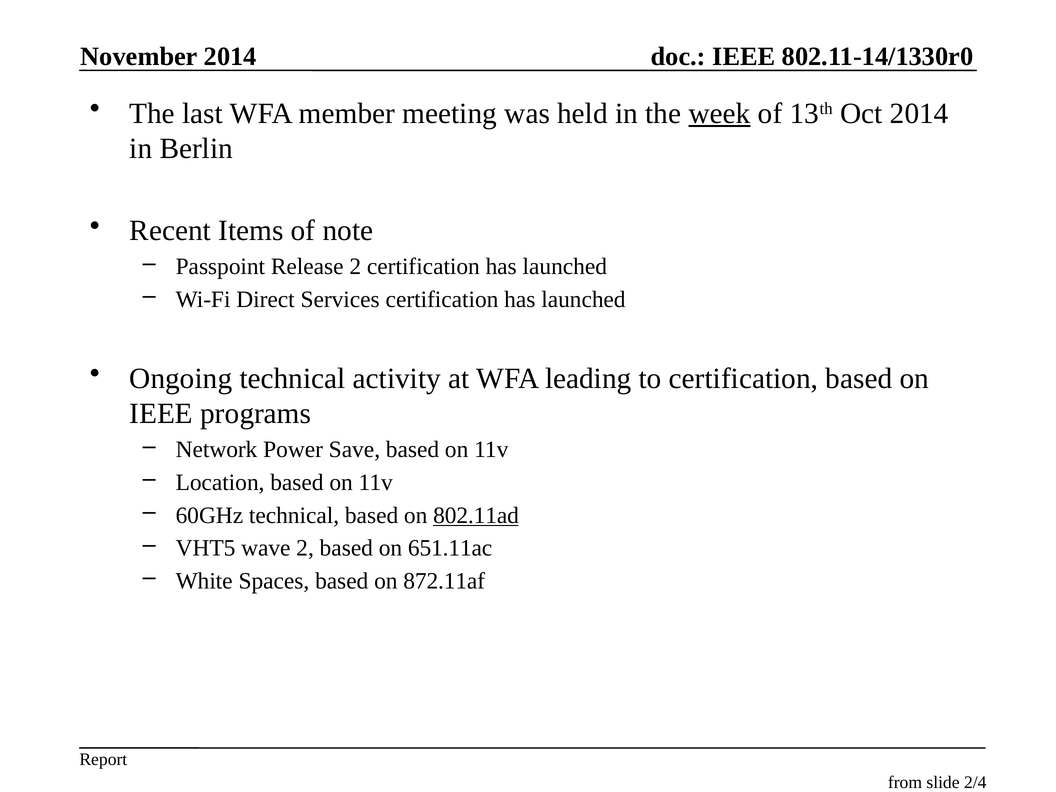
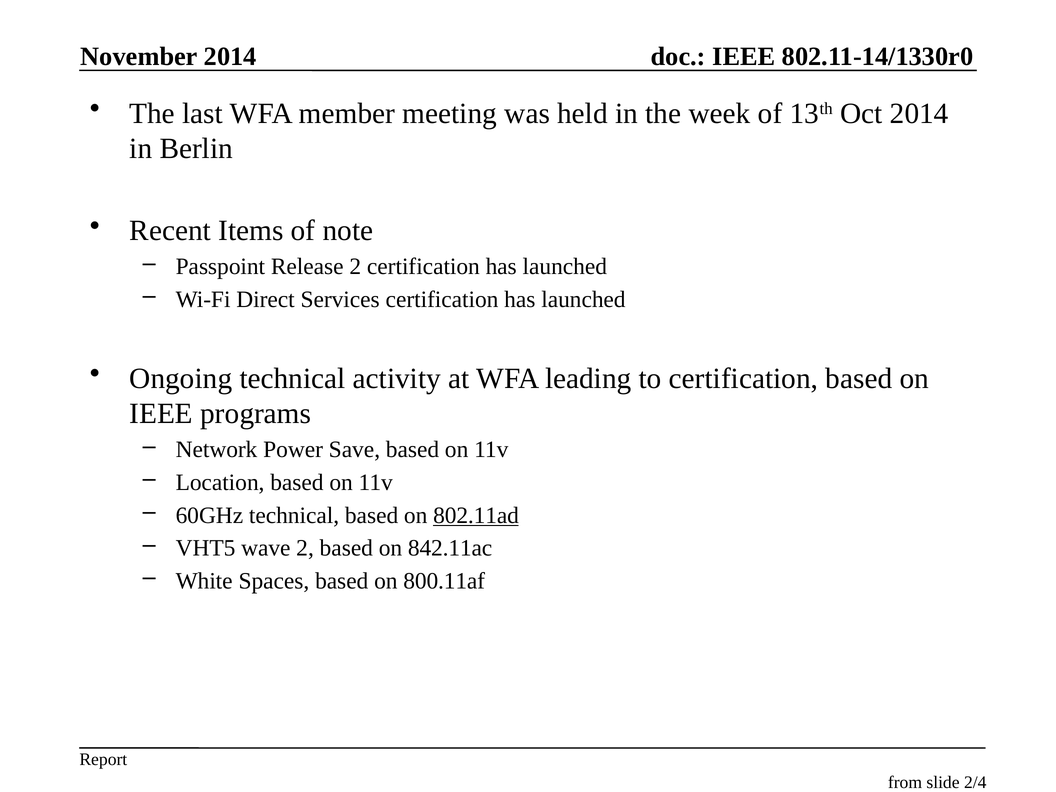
week underline: present -> none
651.11ac: 651.11ac -> 842.11ac
872.11af: 872.11af -> 800.11af
